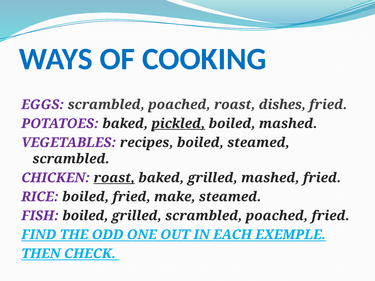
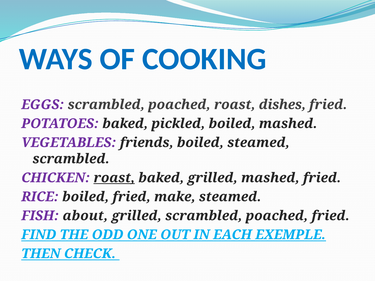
pickled underline: present -> none
recipes: recipes -> friends
FISH boiled: boiled -> about
